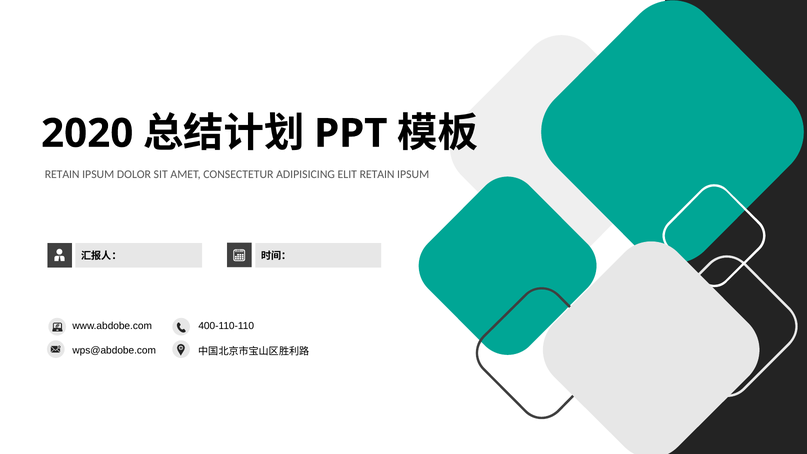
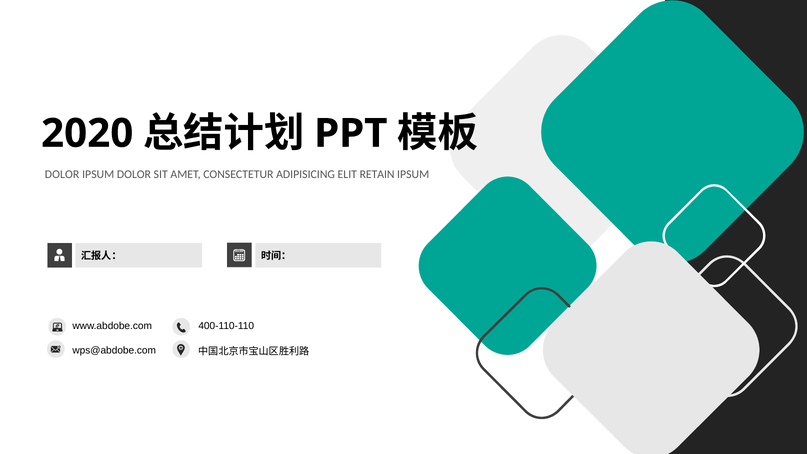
RETAIN at (62, 174): RETAIN -> DOLOR
